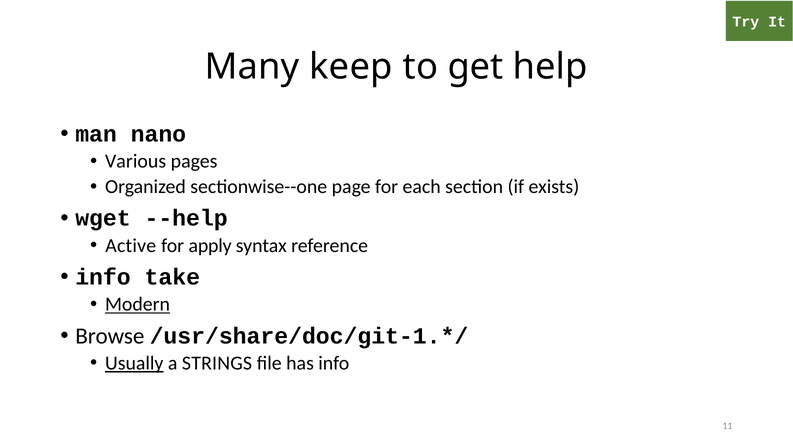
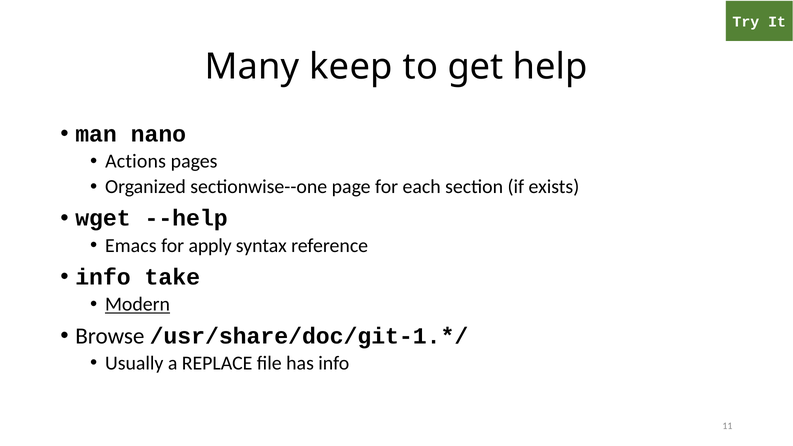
Various: Various -> Actions
Active: Active -> Emacs
Usually underline: present -> none
STRINGS: STRINGS -> REPLACE
